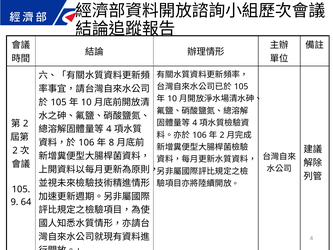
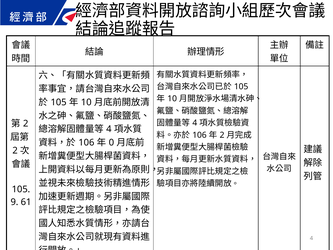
8: 8 -> 0
64: 64 -> 61
